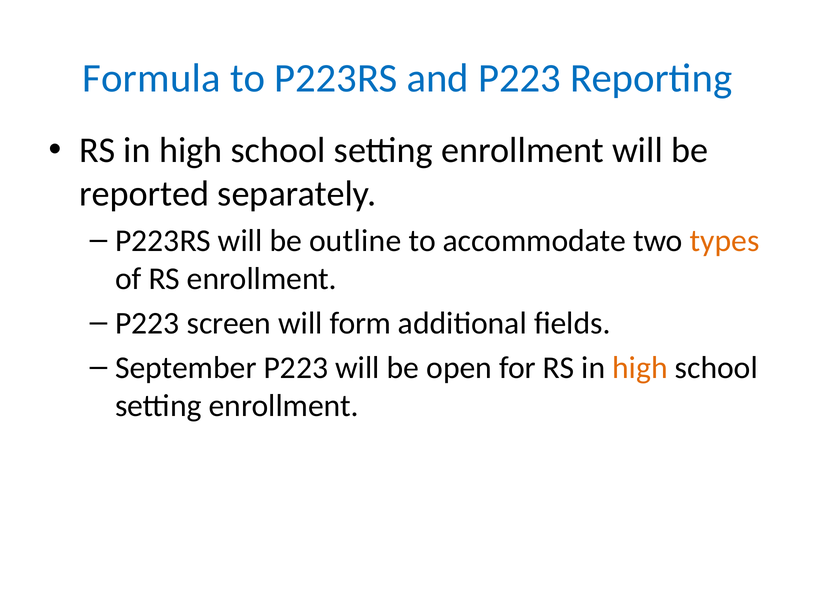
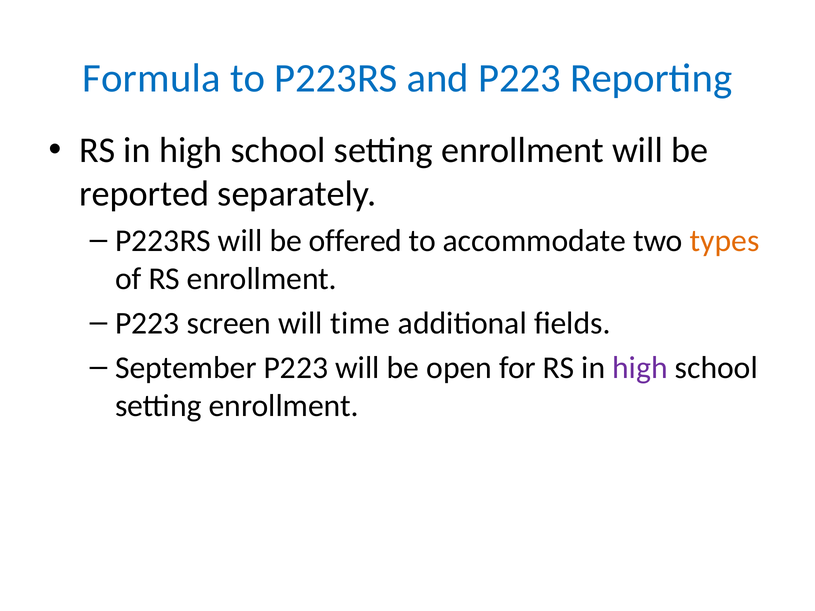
outline: outline -> offered
form: form -> time
high at (640, 368) colour: orange -> purple
